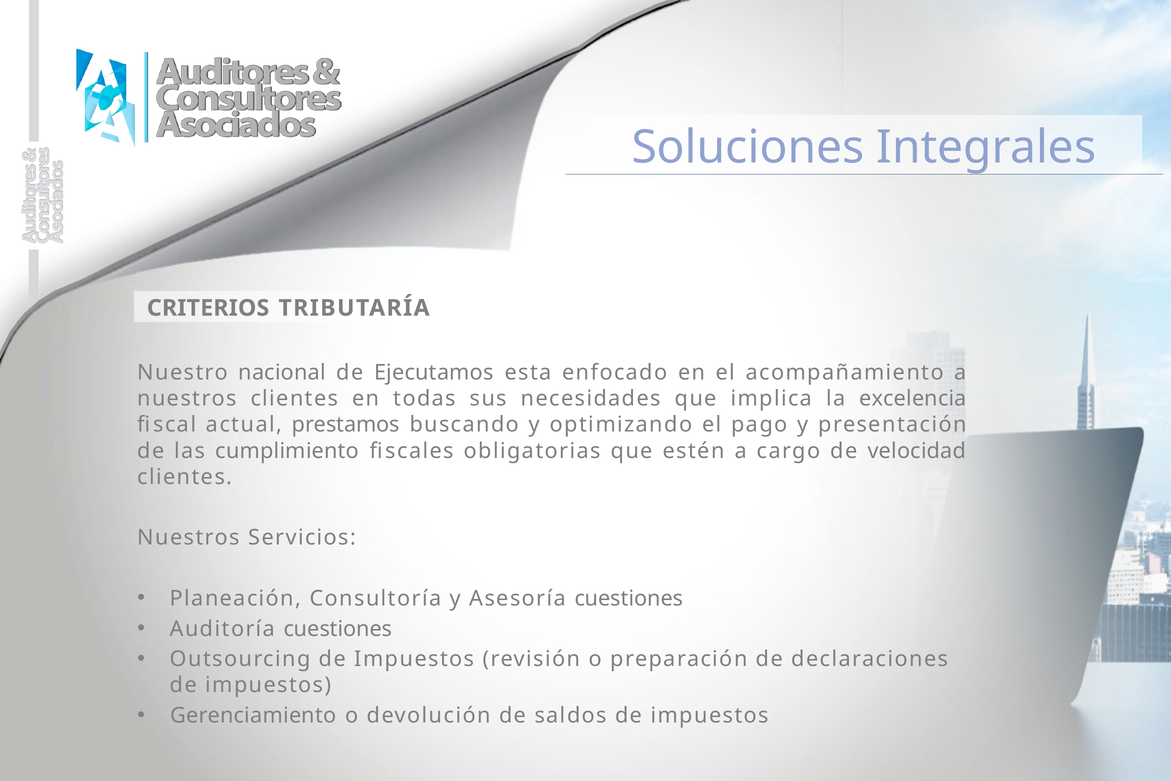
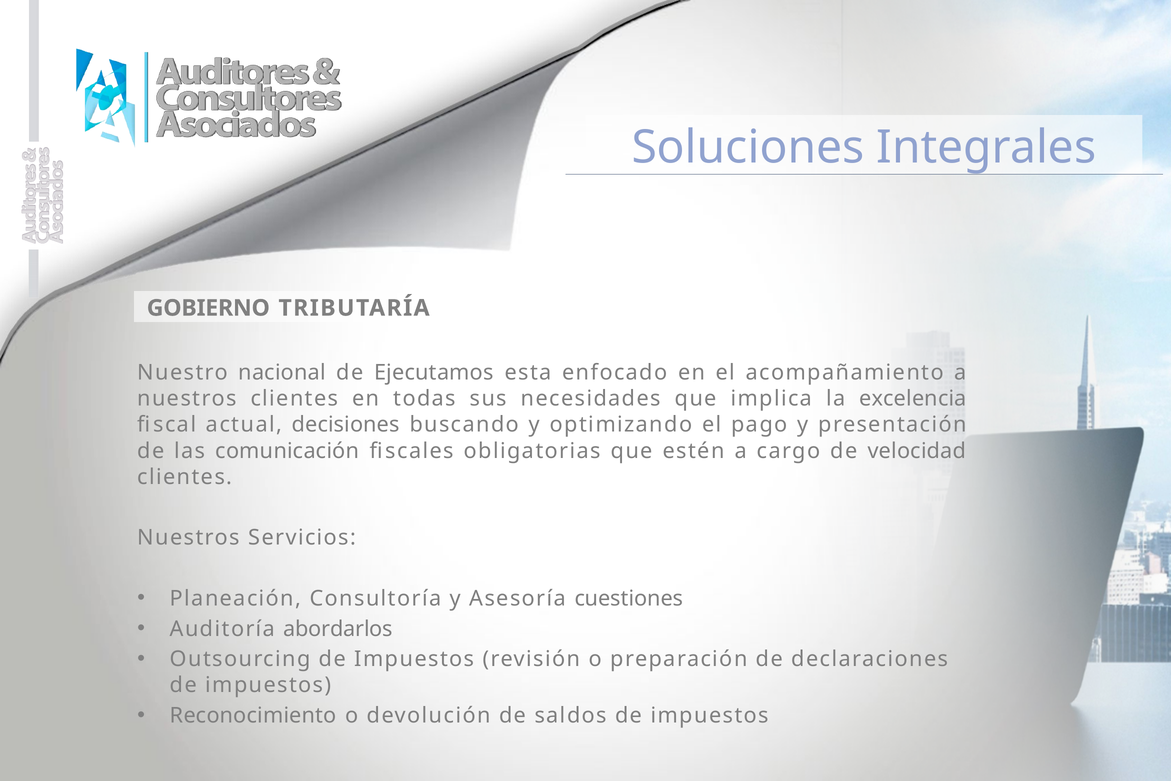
CRITERIOS: CRITERIOS -> GOBIERNO
prestamos: prestamos -> decisiones
cumplimiento: cumplimiento -> comunicación
Auditoría cuestiones: cuestiones -> abordarlos
Gerenciamiento: Gerenciamiento -> Reconocimiento
